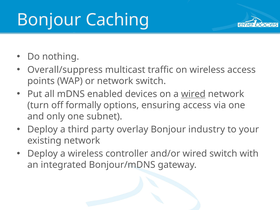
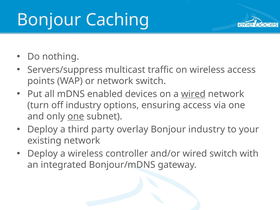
Overall/suppress: Overall/suppress -> Servers/suppress
off formally: formally -> industry
one at (76, 116) underline: none -> present
